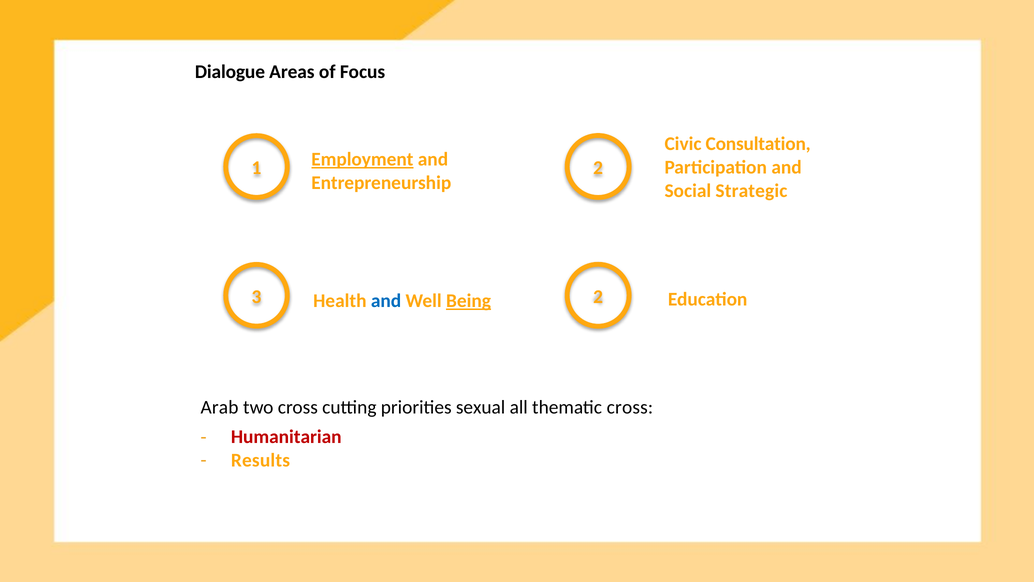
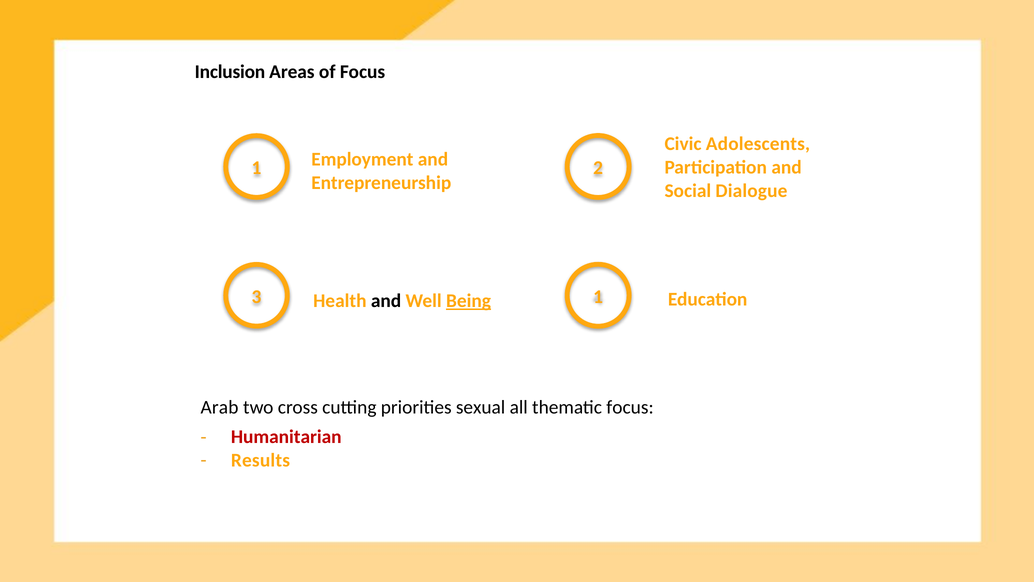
Dialogue: Dialogue -> Inclusion
Consultation: Consultation -> Adolescents
Employment underline: present -> none
Strategic: Strategic -> Dialogue
3 2: 2 -> 1
and at (386, 301) colour: blue -> black
thematic cross: cross -> focus
